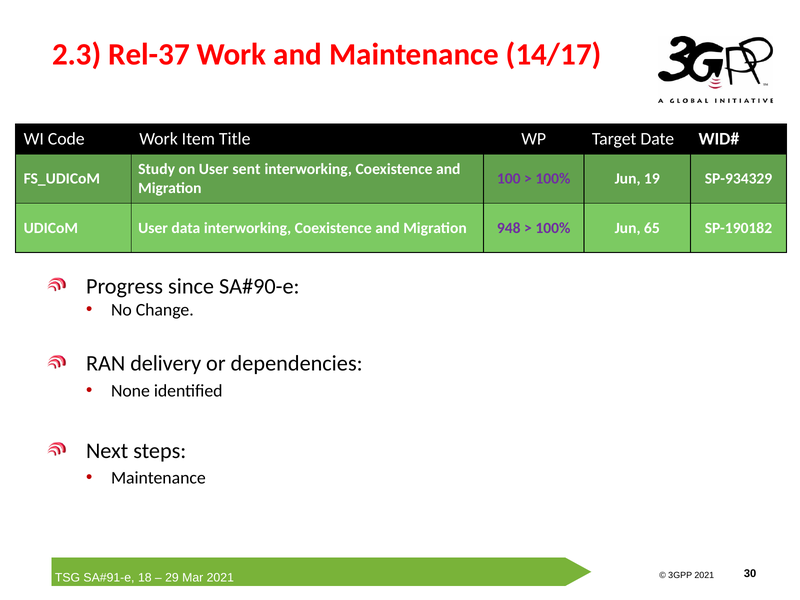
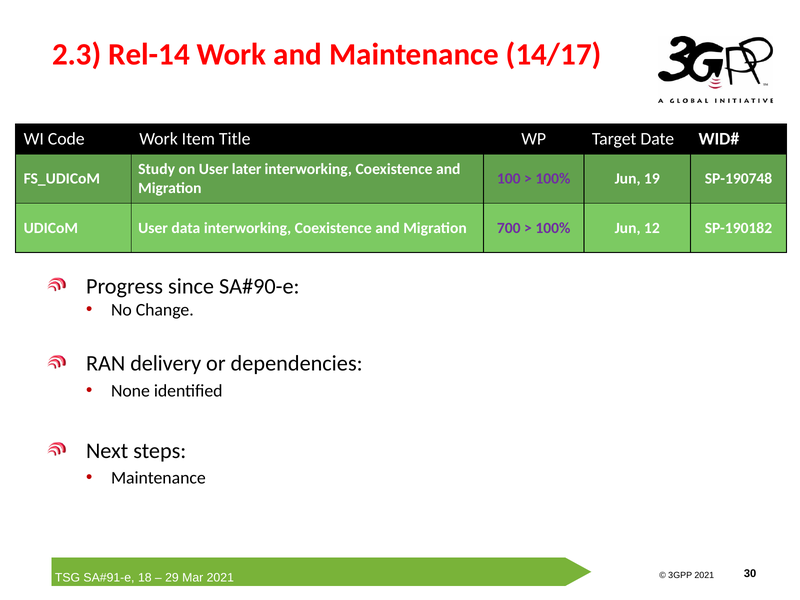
Rel-37: Rel-37 -> Rel-14
sent: sent -> later
SP-934329: SP-934329 -> SP-190748
948: 948 -> 700
65: 65 -> 12
